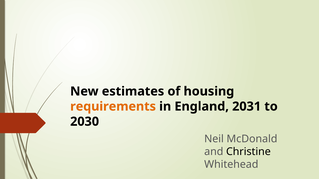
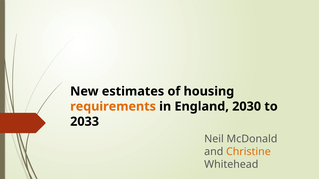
2031: 2031 -> 2030
2030: 2030 -> 2033
Christine colour: black -> orange
